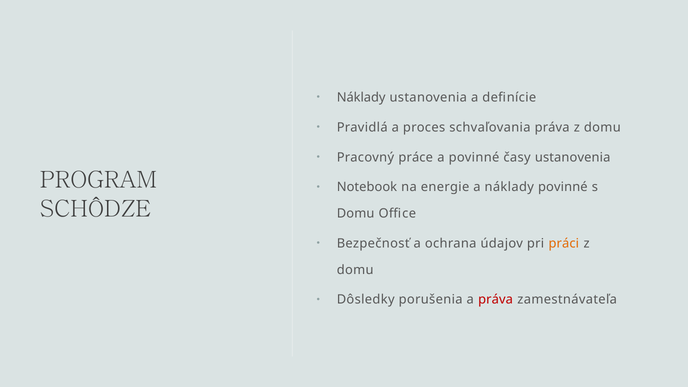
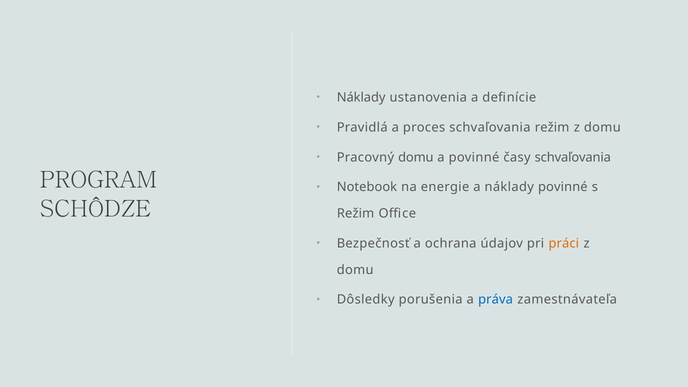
schvaľovania práva: práva -> režim
Pracovný práce: práce -> domu
časy ustanovenia: ustanovenia -> schvaľovania
Domu at (356, 214): Domu -> Režim
práva at (496, 300) colour: red -> blue
